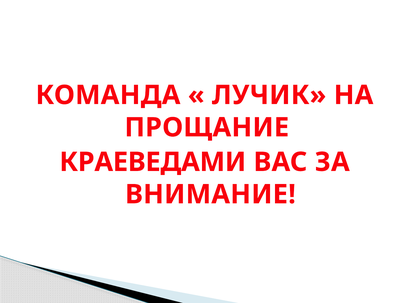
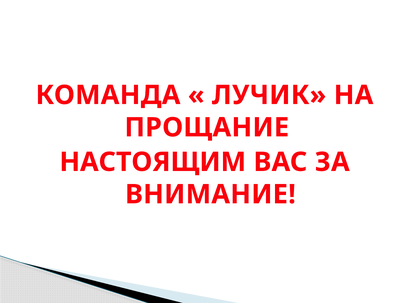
КРАЕВЕДАМИ: КРАЕВЕДАМИ -> НАСТОЯЩИМ
